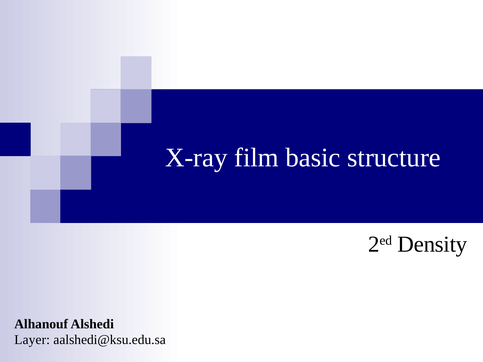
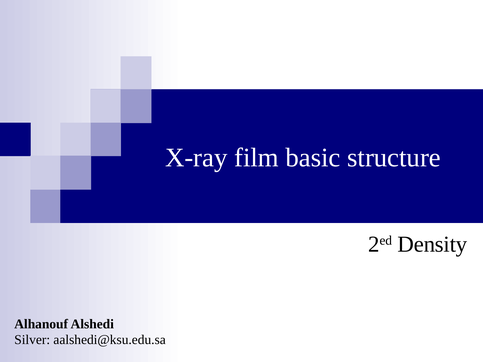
Layer: Layer -> Silver
